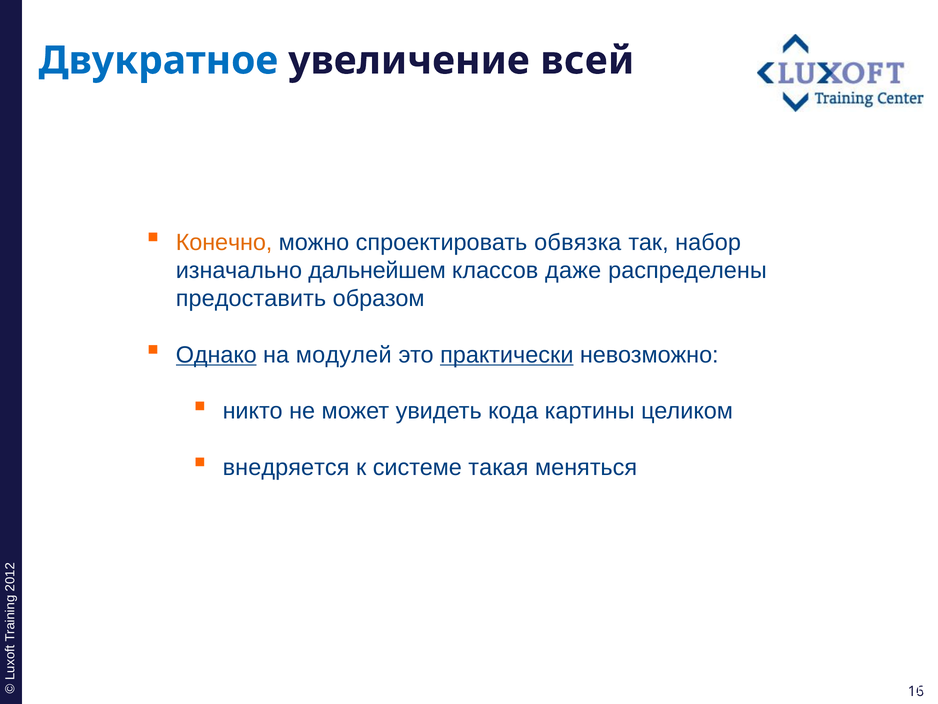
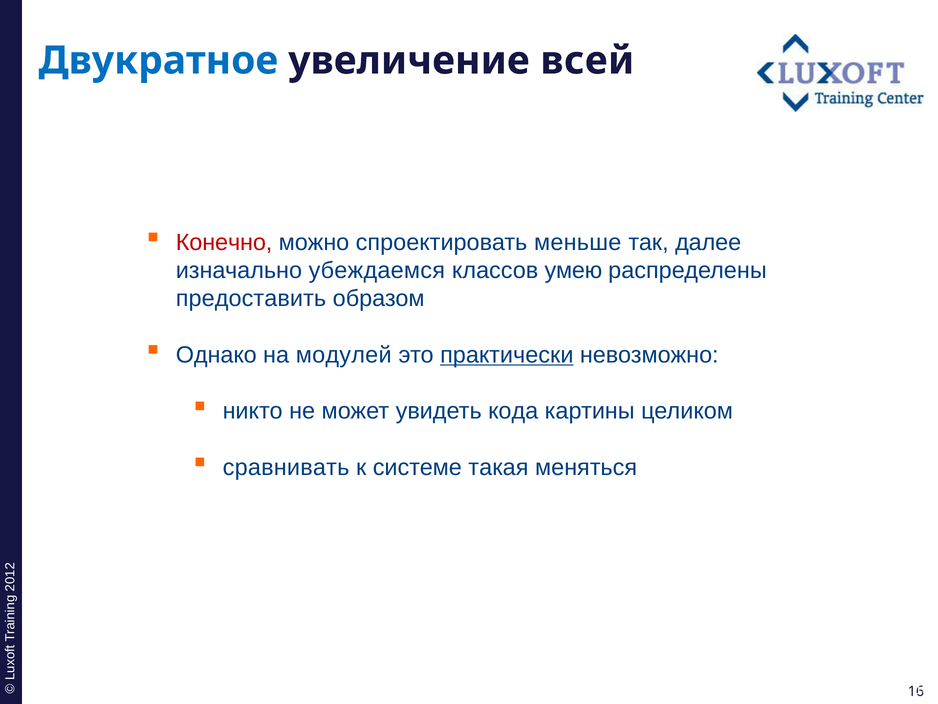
Конечно colour: orange -> red
обвязка: обвязка -> меньше
набор: набор -> далее
дальнейшем: дальнейшем -> убеждаемся
даже: даже -> умею
Однако underline: present -> none
внедряется: внедряется -> сравнивать
